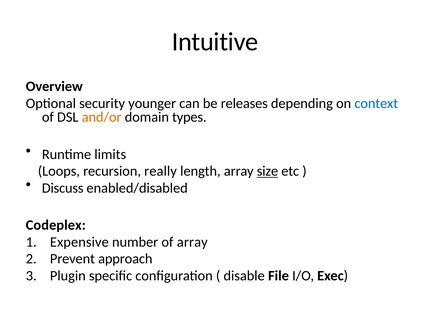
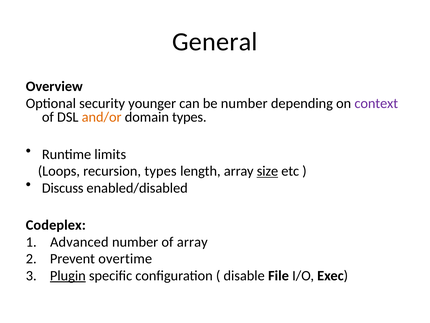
Intuitive: Intuitive -> General
be releases: releases -> number
context colour: blue -> purple
recursion really: really -> types
Expensive: Expensive -> Advanced
approach: approach -> overtime
Plugin underline: none -> present
